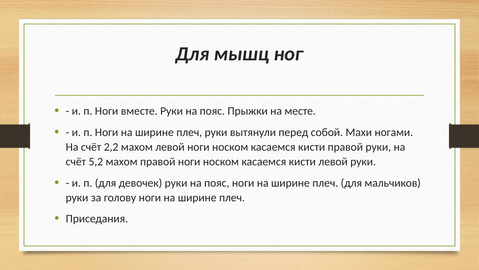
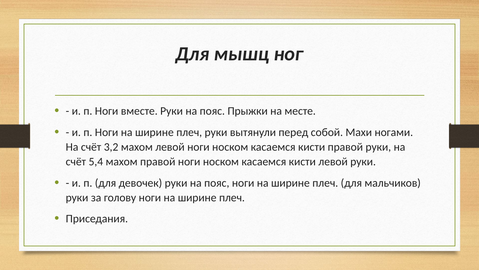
2,2: 2,2 -> 3,2
5,2: 5,2 -> 5,4
